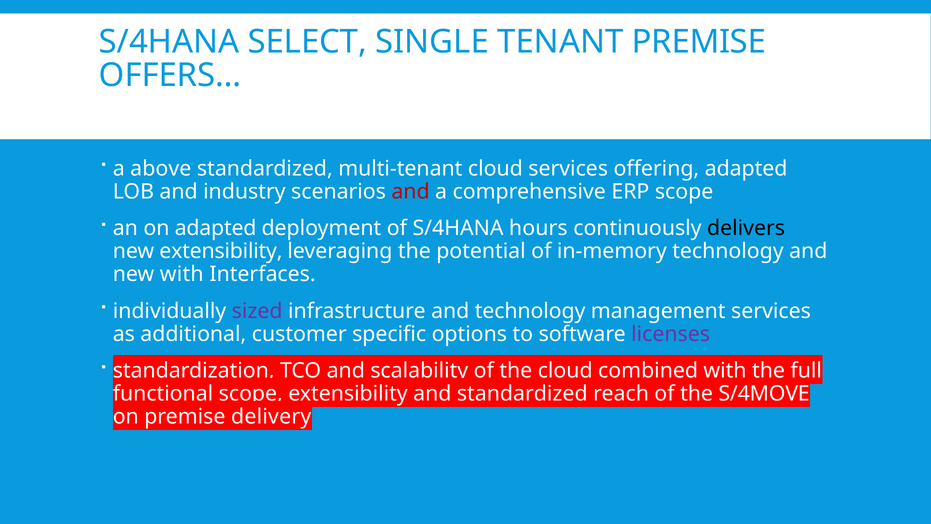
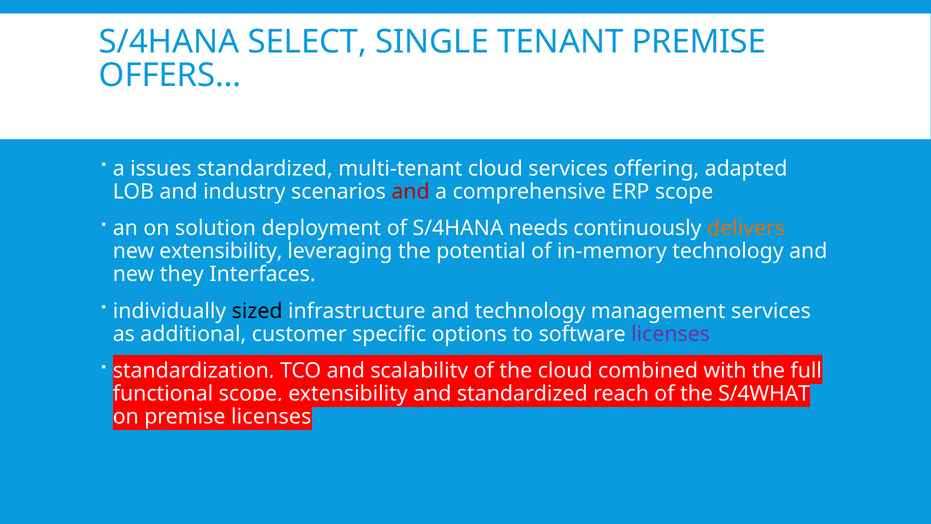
above: above -> issues
on adapted: adapted -> solution
hours: hours -> needs
delivers colour: black -> orange
new with: with -> they
sized colour: purple -> black
S/4MOVE: S/4MOVE -> S/4WHAT
premise delivery: delivery -> licenses
